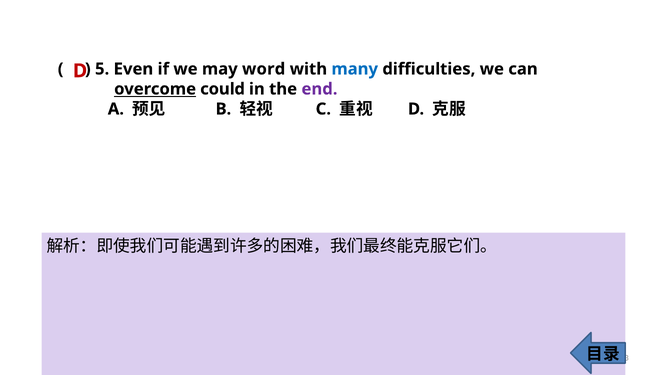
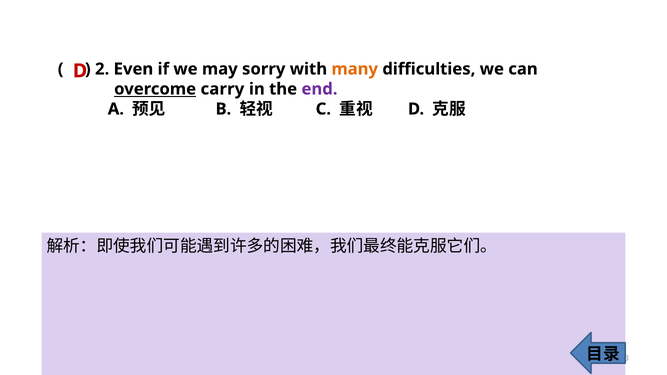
5: 5 -> 2
word: word -> sorry
many colour: blue -> orange
could: could -> carry
